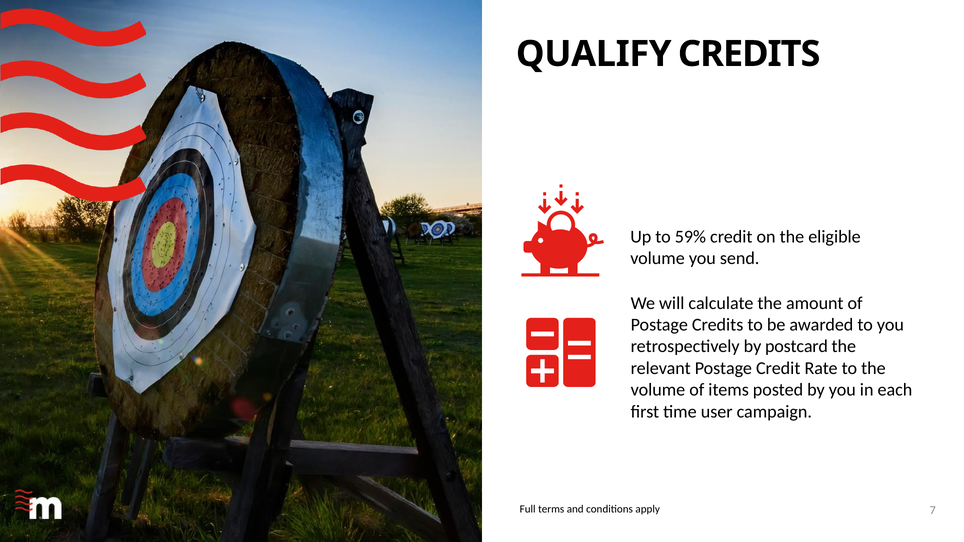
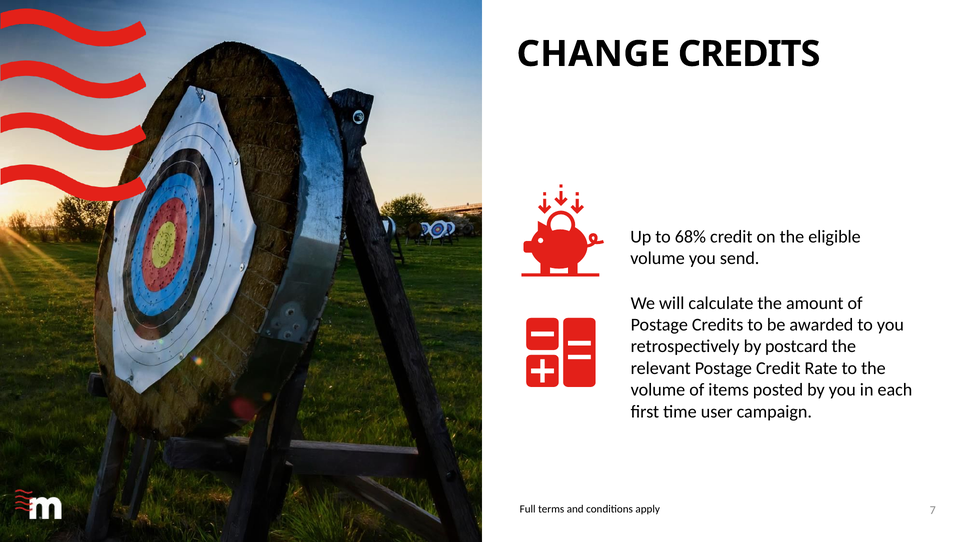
QUALIFY: QUALIFY -> CHANGE
59%: 59% -> 68%
